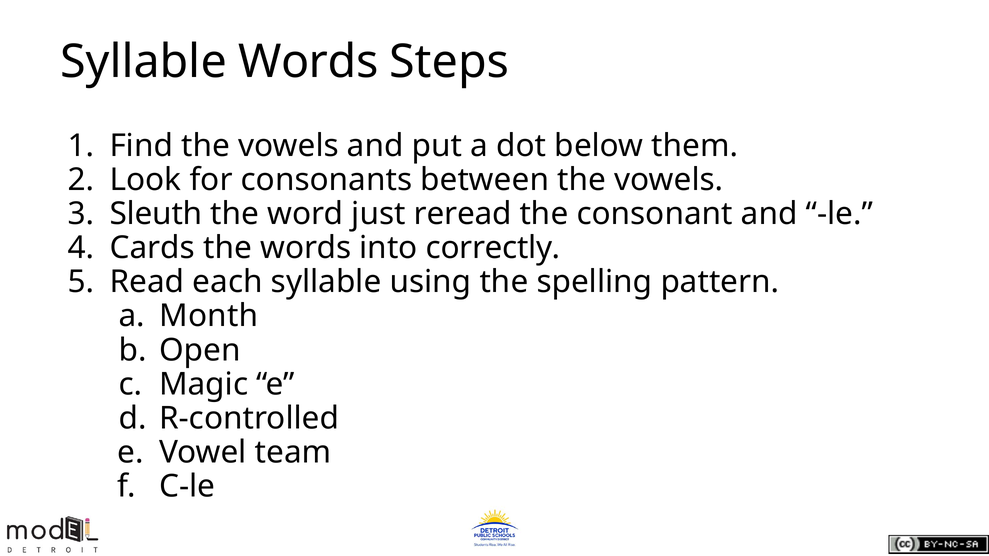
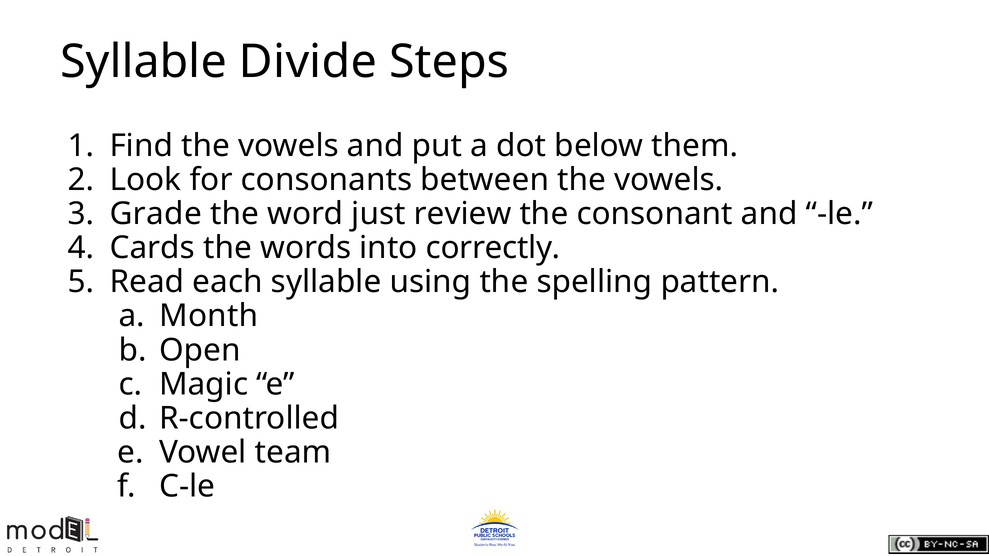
Syllable Words: Words -> Divide
Sleuth: Sleuth -> Grade
reread: reread -> review
